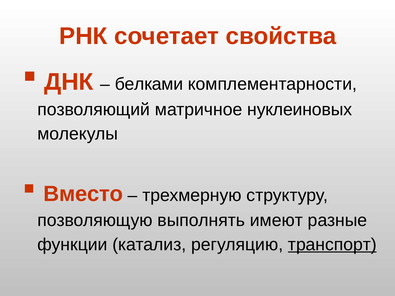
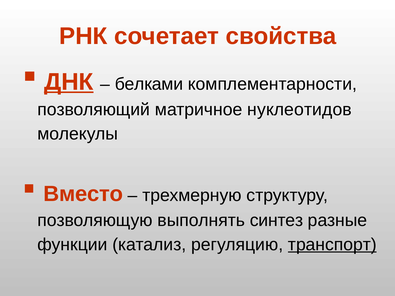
ДНК underline: none -> present
нуклеиновых: нуклеиновых -> нуклеотидов
имеют: имеют -> синтез
